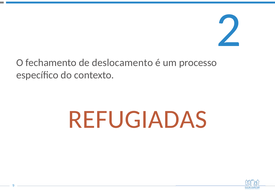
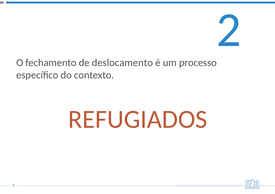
REFUGIADAS: REFUGIADAS -> REFUGIADOS
